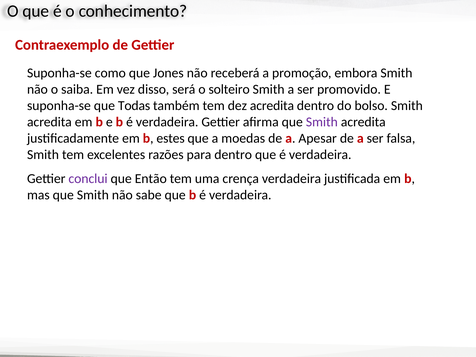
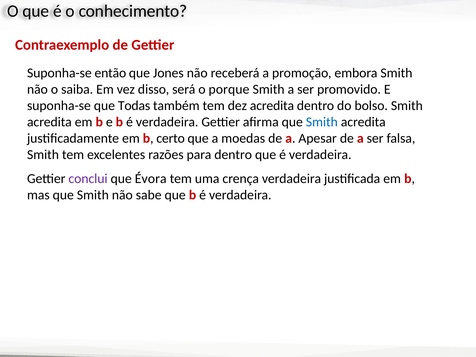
como: como -> então
solteiro: solteiro -> porque
Smith at (322, 122) colour: purple -> blue
estes: estes -> certo
Então: Então -> Évora
